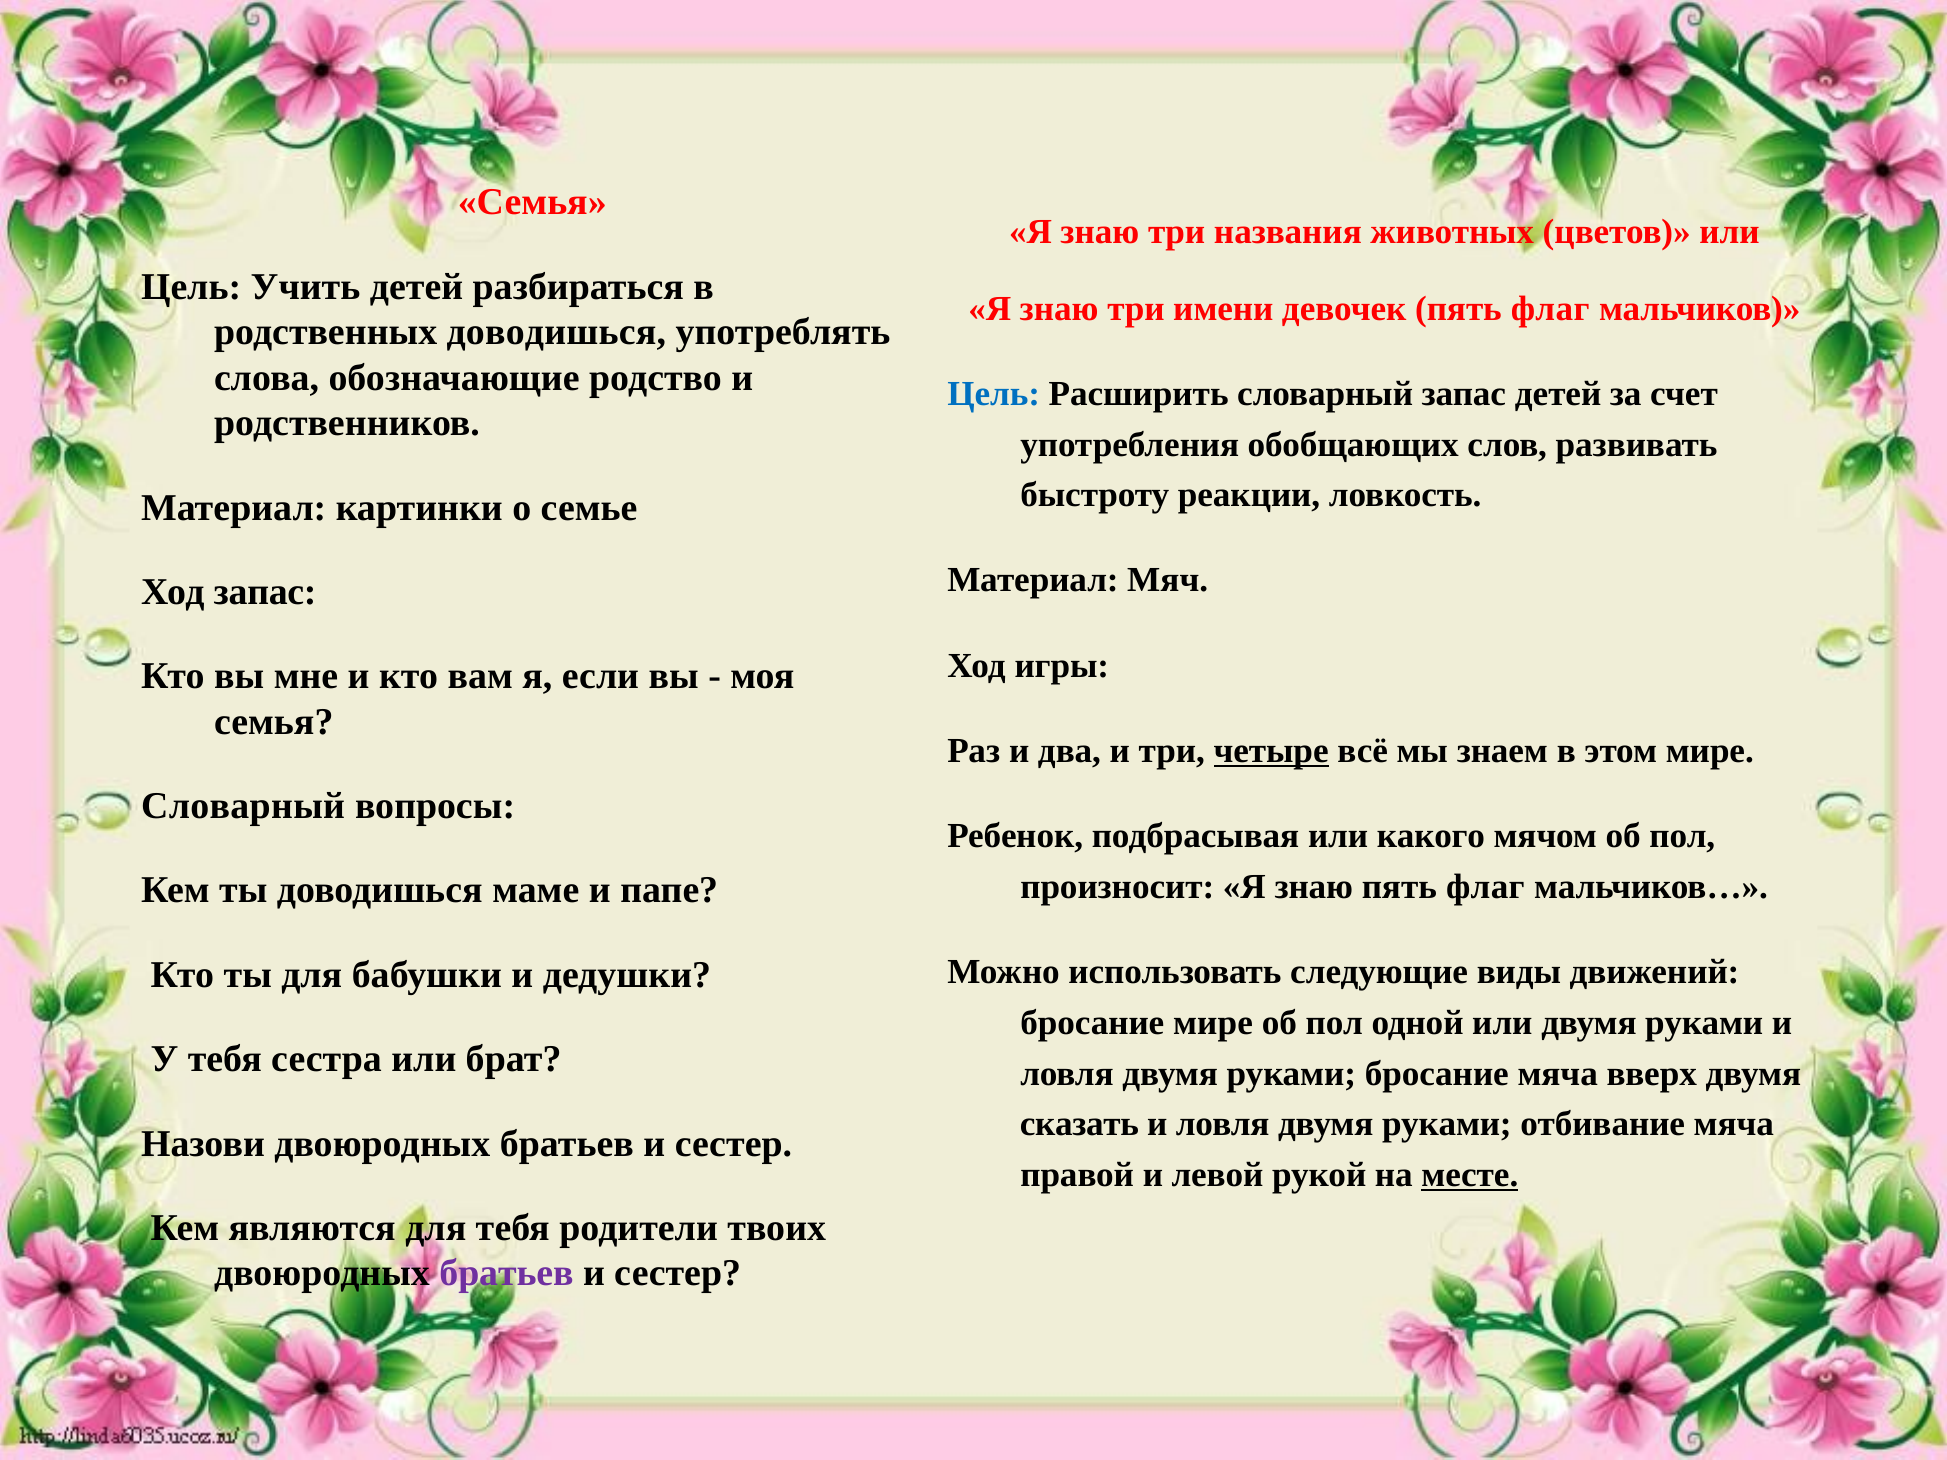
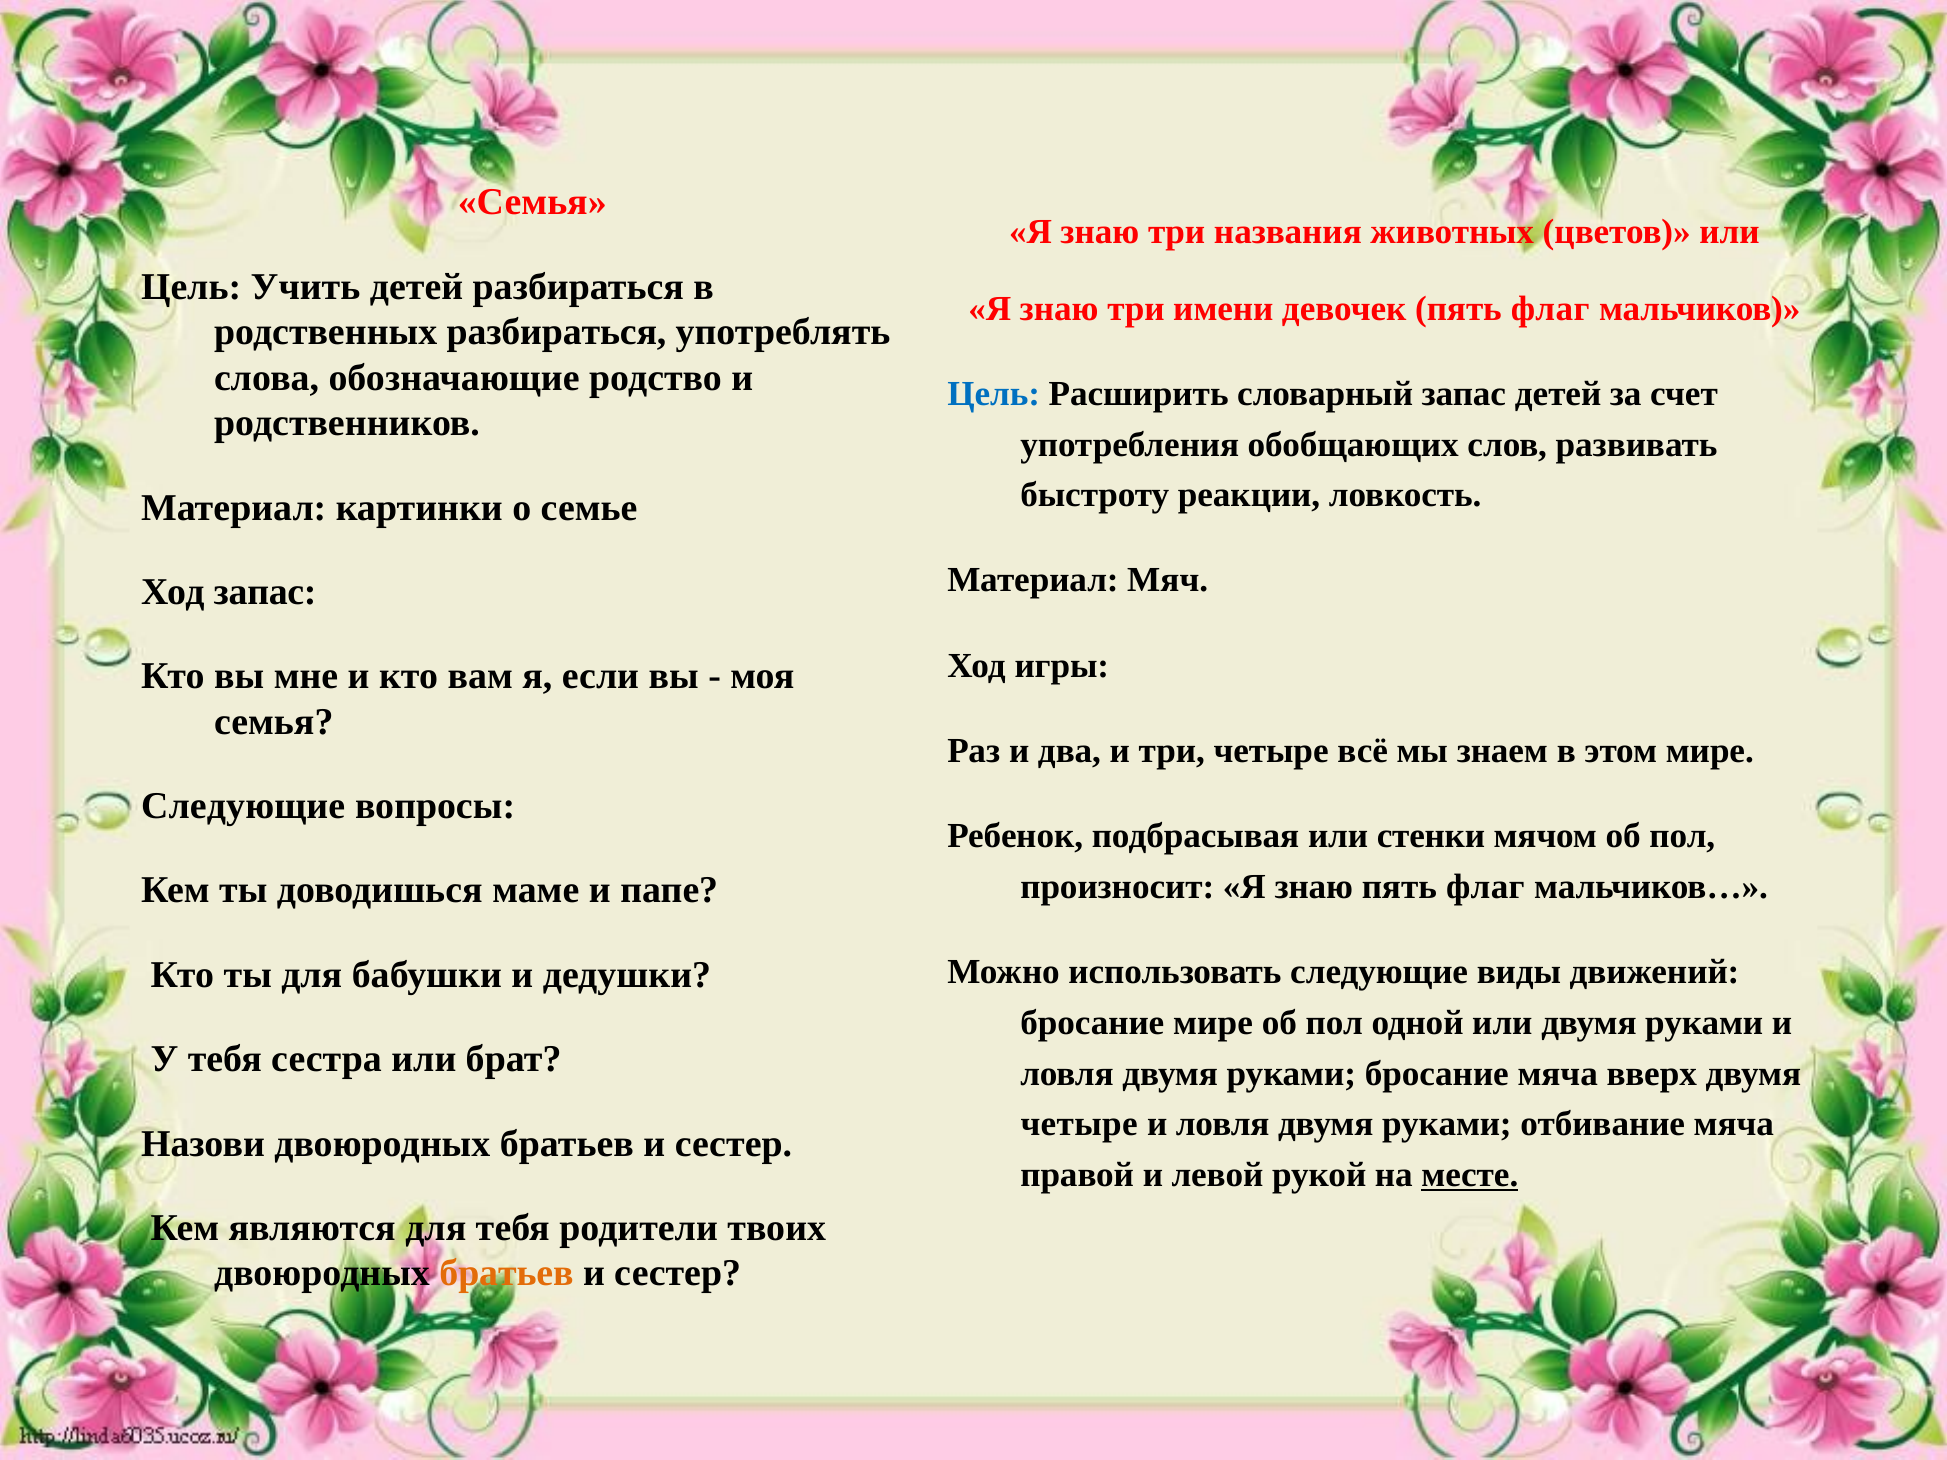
родственных доводишься: доводишься -> разбираться
четыре at (1271, 751) underline: present -> none
Словарный at (243, 806): Словарный -> Следующие
какого: какого -> стенки
сказать at (1079, 1124): сказать -> четыре
братьев at (506, 1274) colour: purple -> orange
